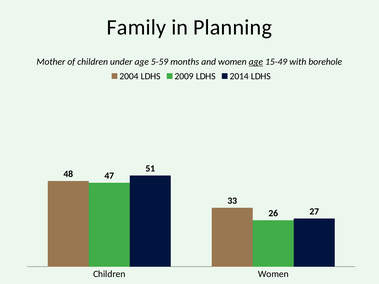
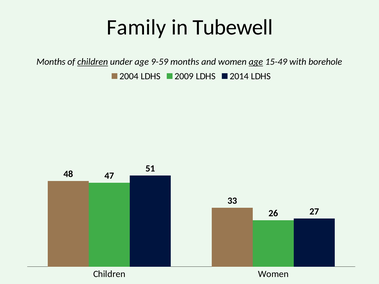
Planning: Planning -> Tubewell
Mother at (51, 62): Mother -> Months
children at (93, 62) underline: none -> present
5-59: 5-59 -> 9-59
